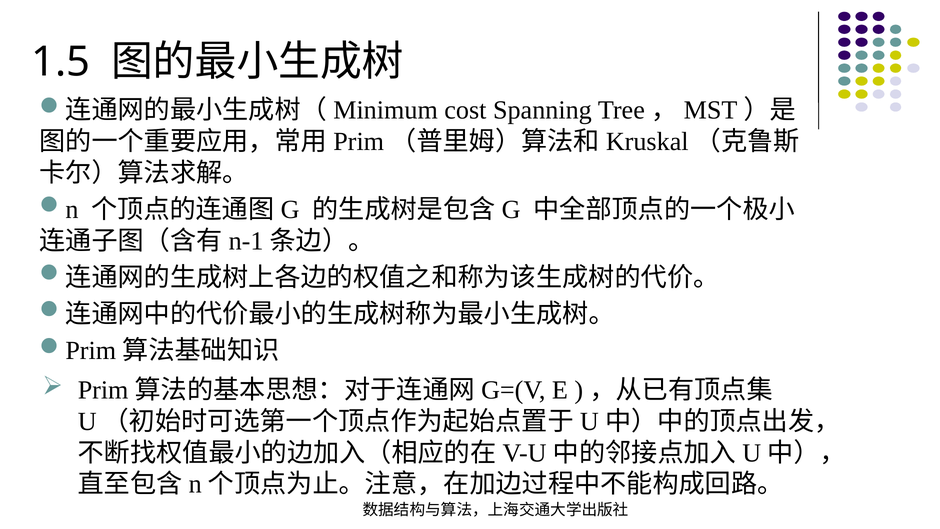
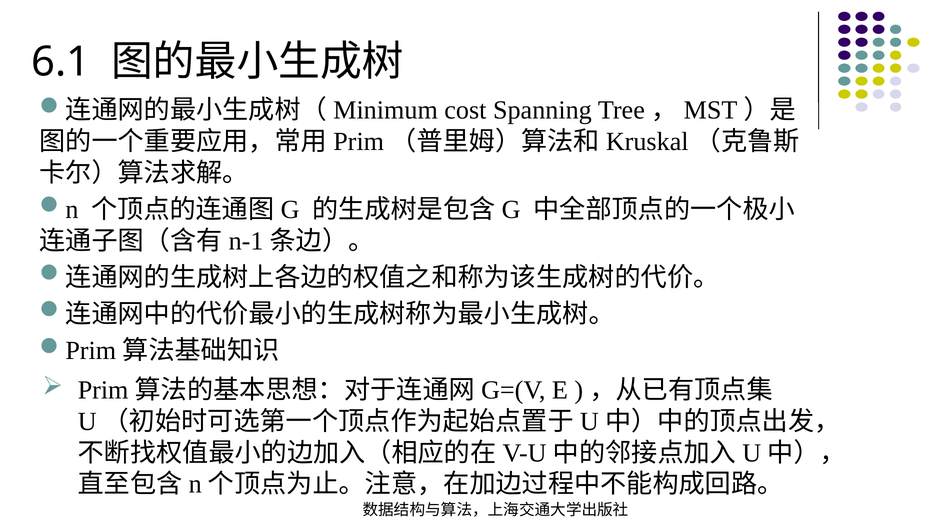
1.5: 1.5 -> 6.1
